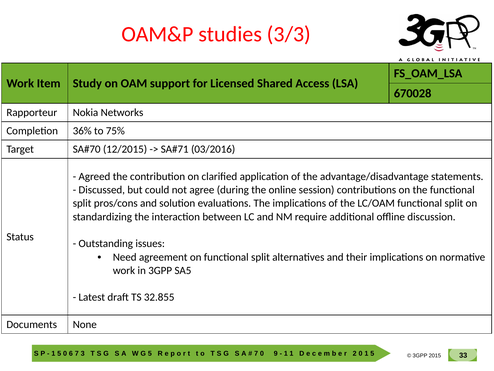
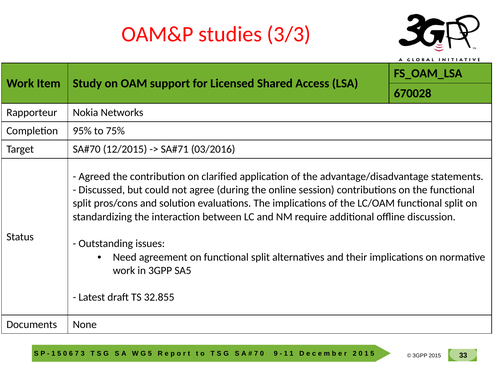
36%: 36% -> 95%
